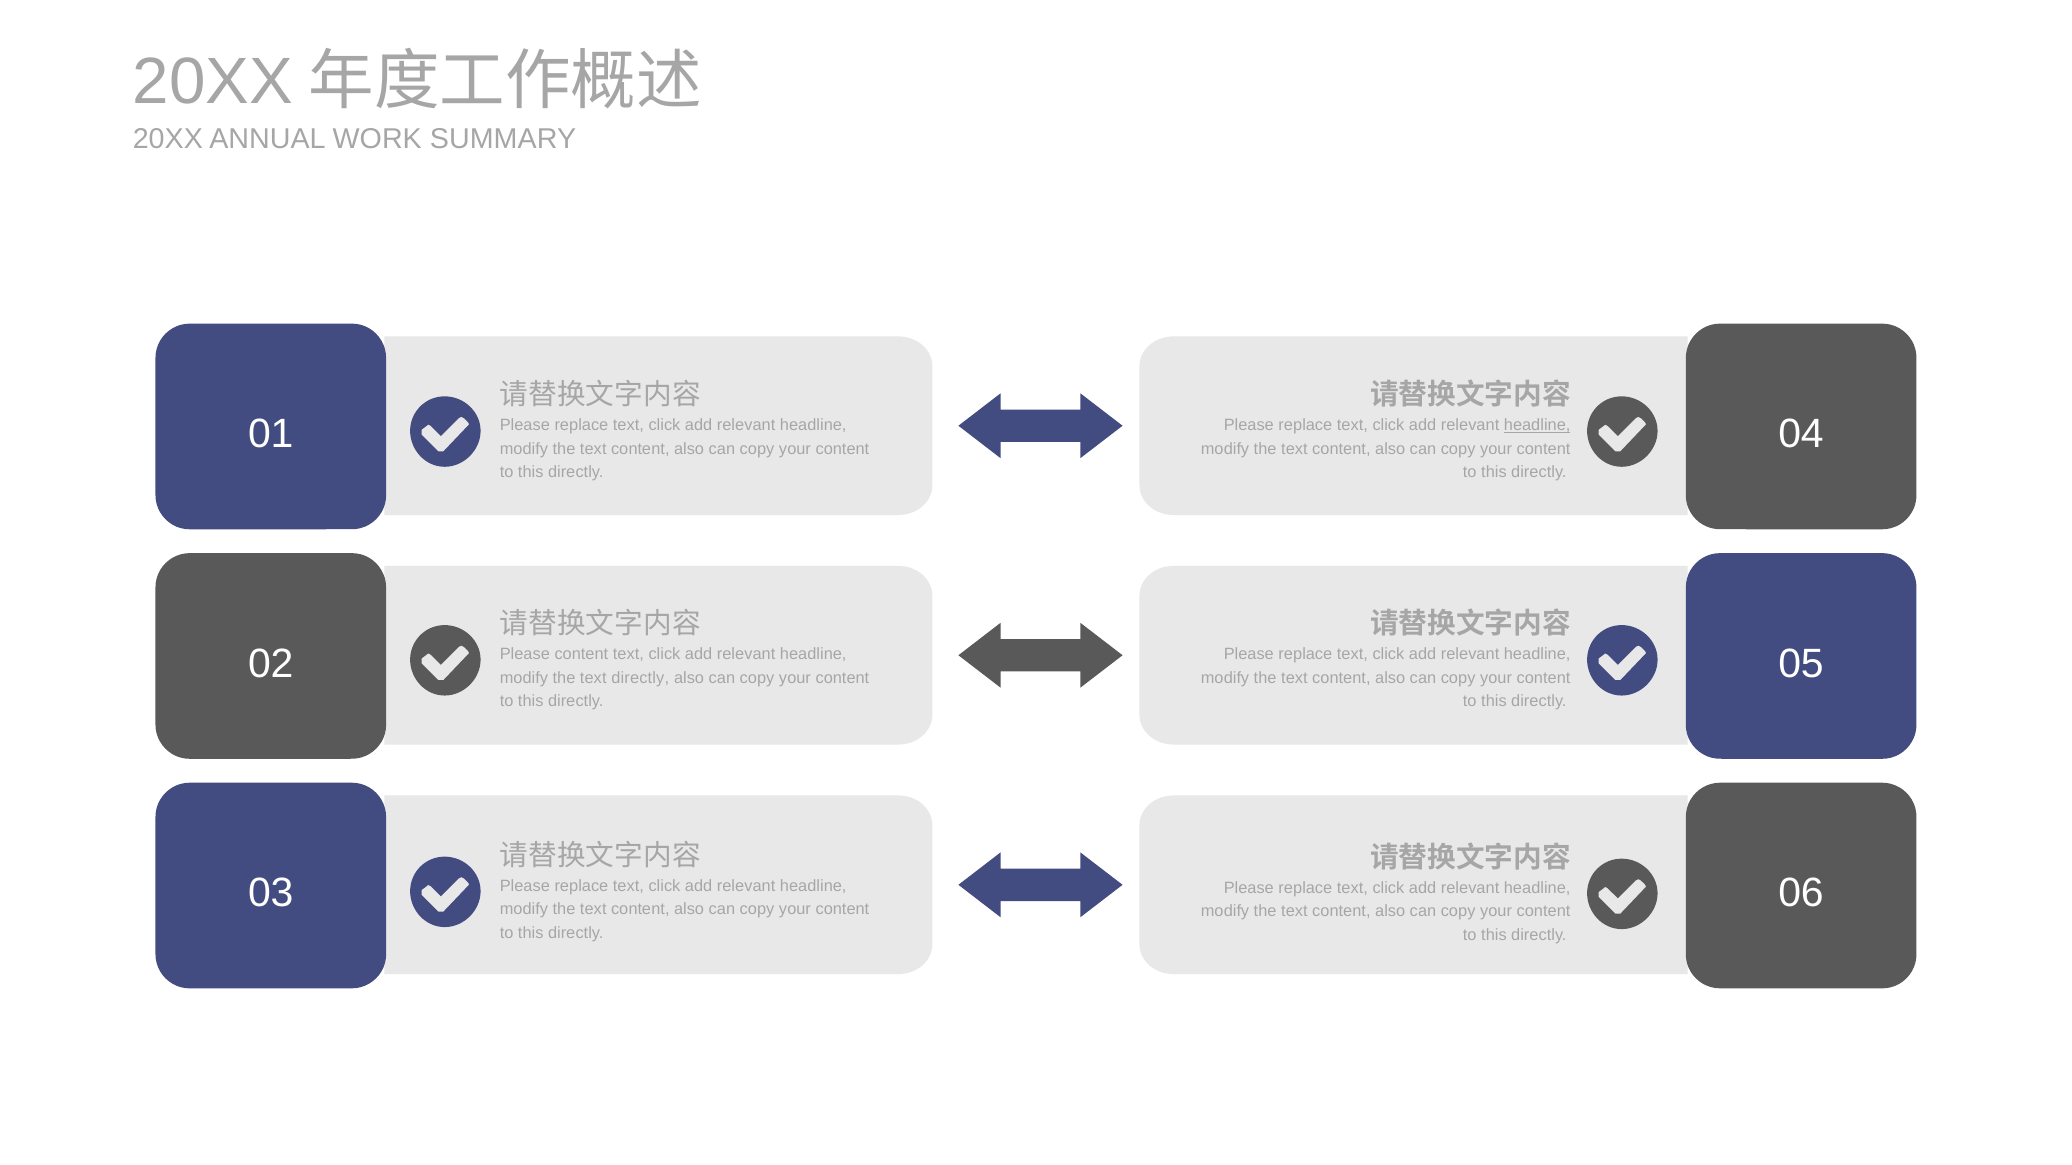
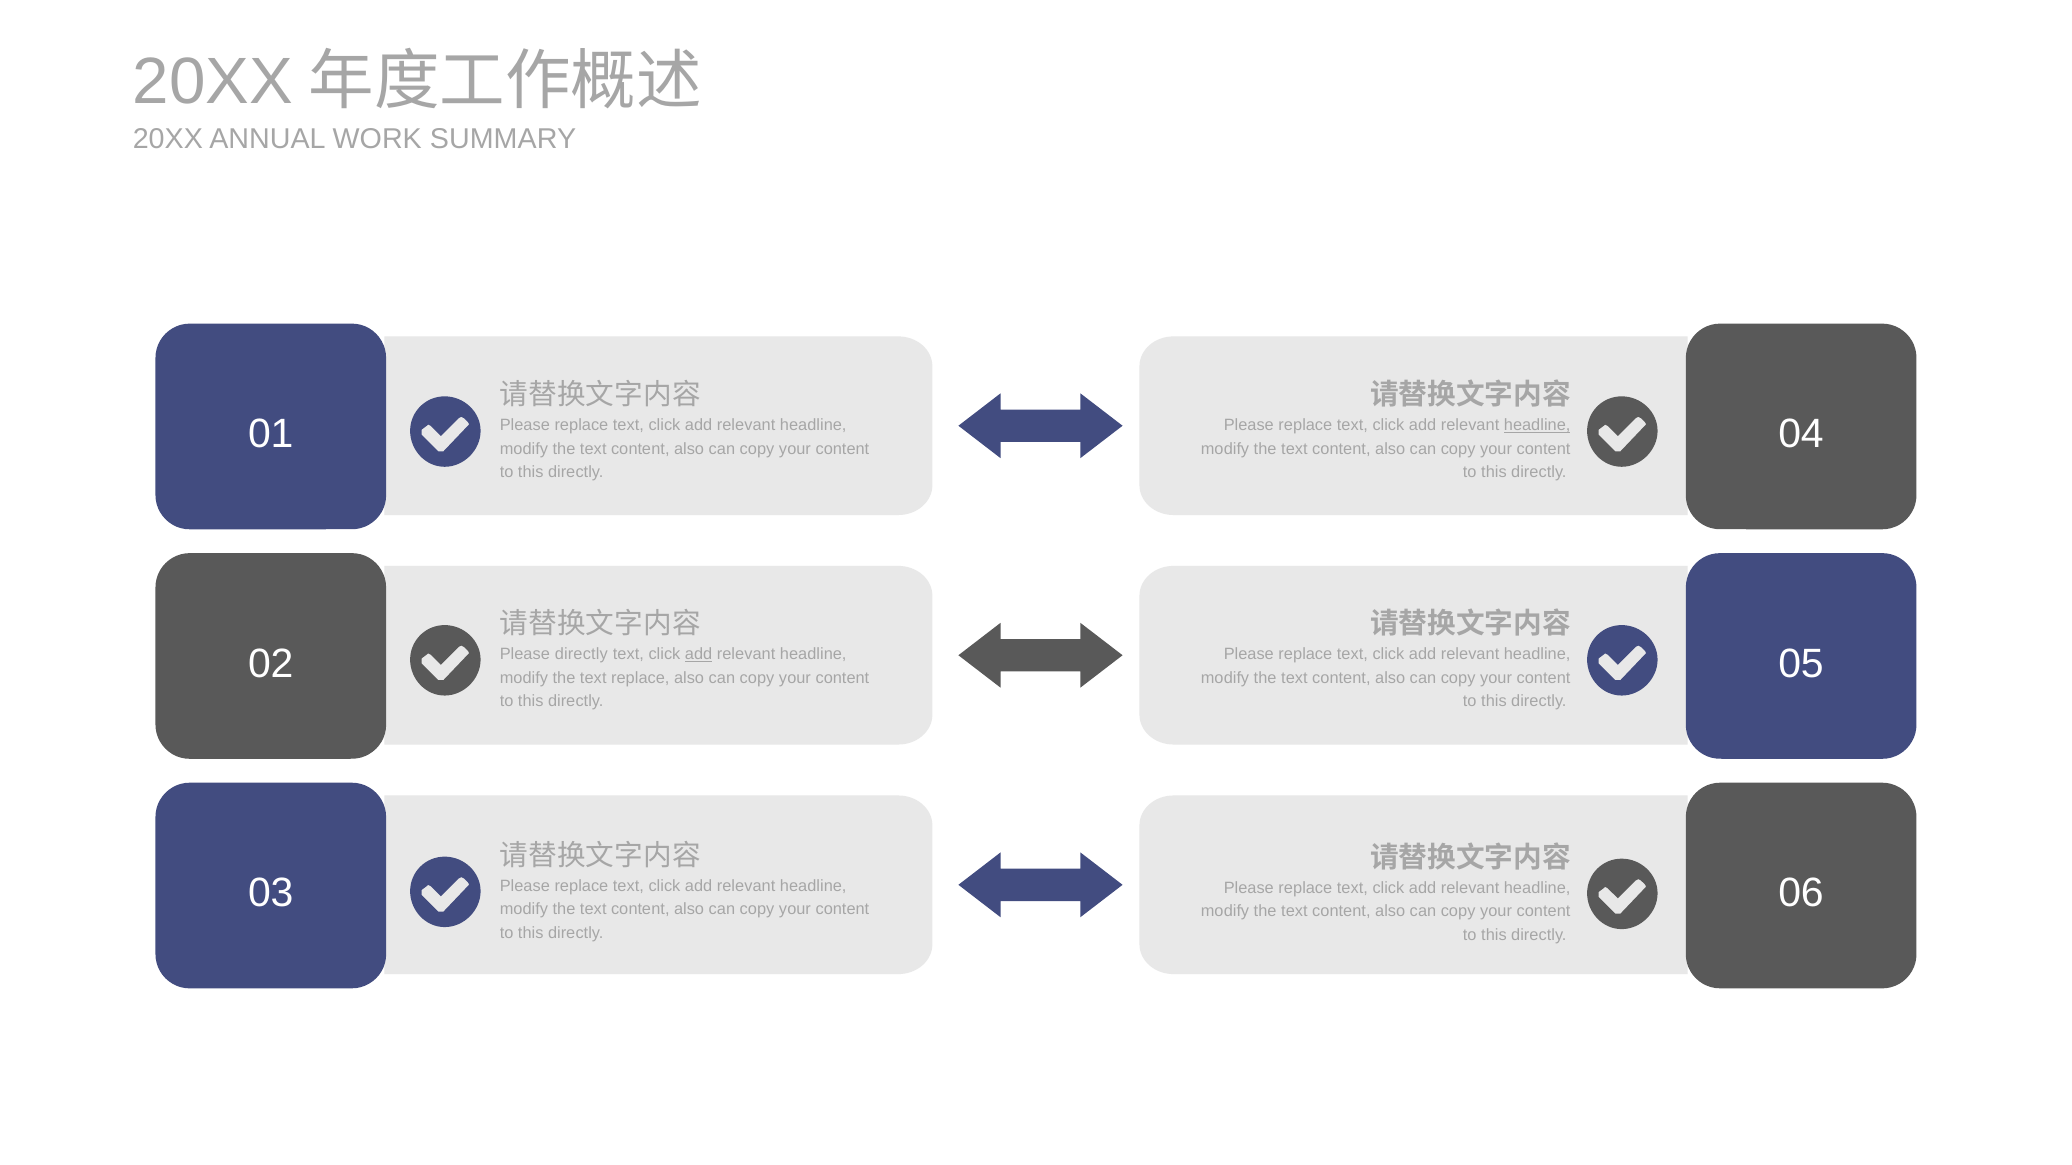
Please content: content -> directly
add at (699, 654) underline: none -> present
text directly: directly -> replace
